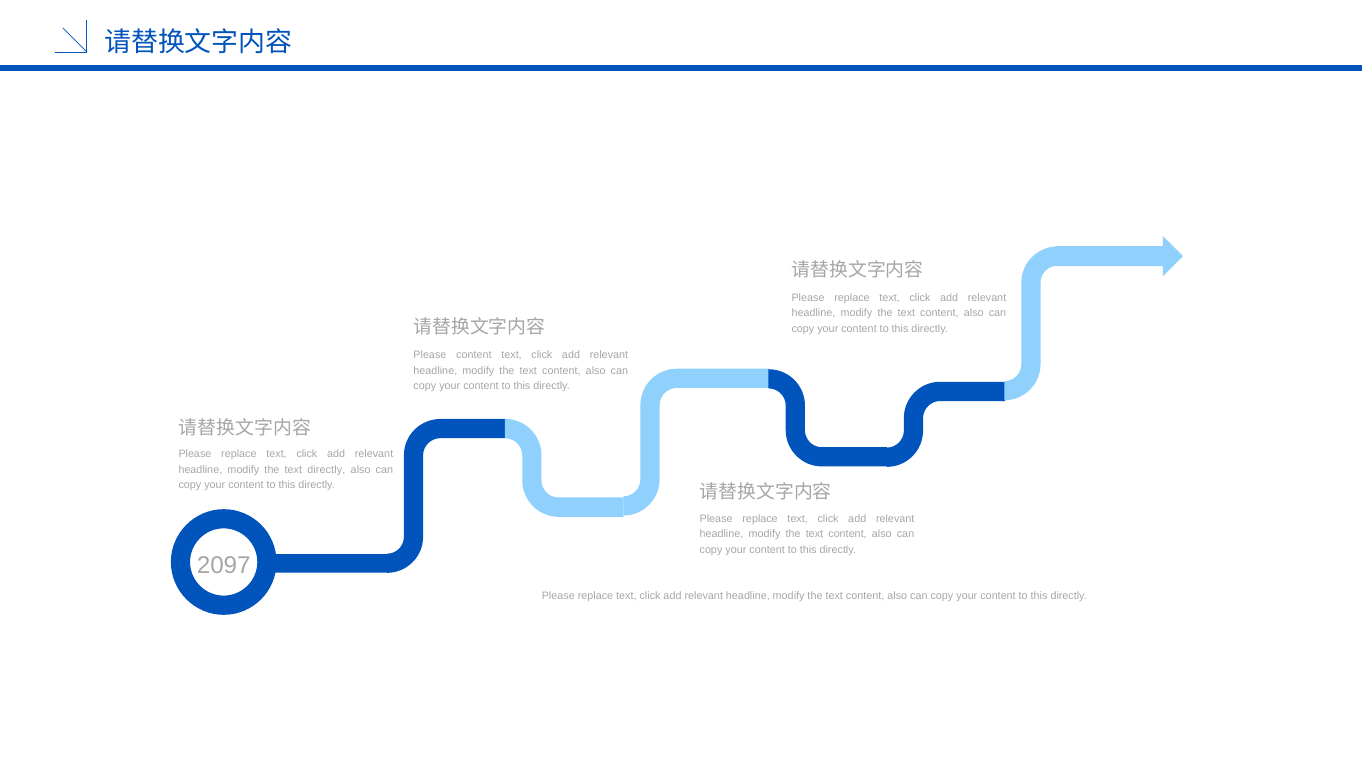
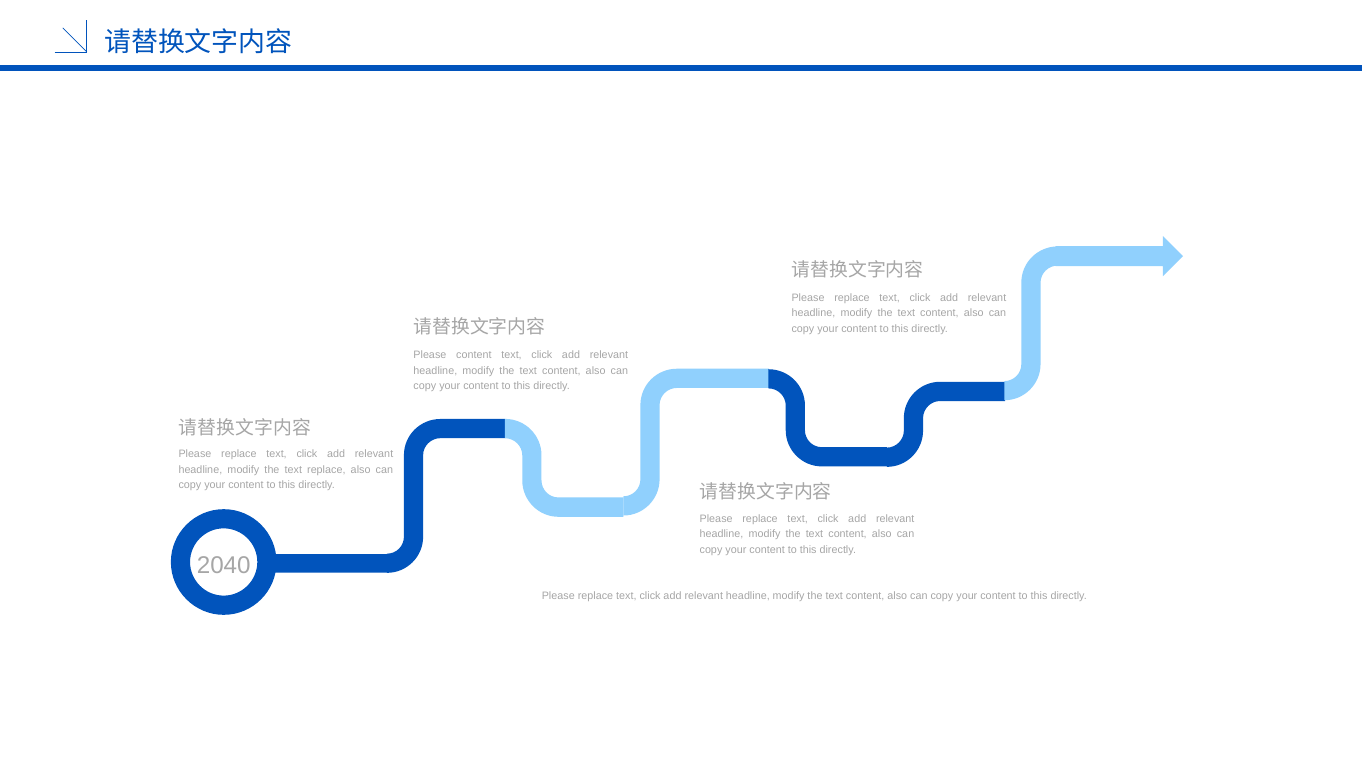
text directly: directly -> replace
2097: 2097 -> 2040
